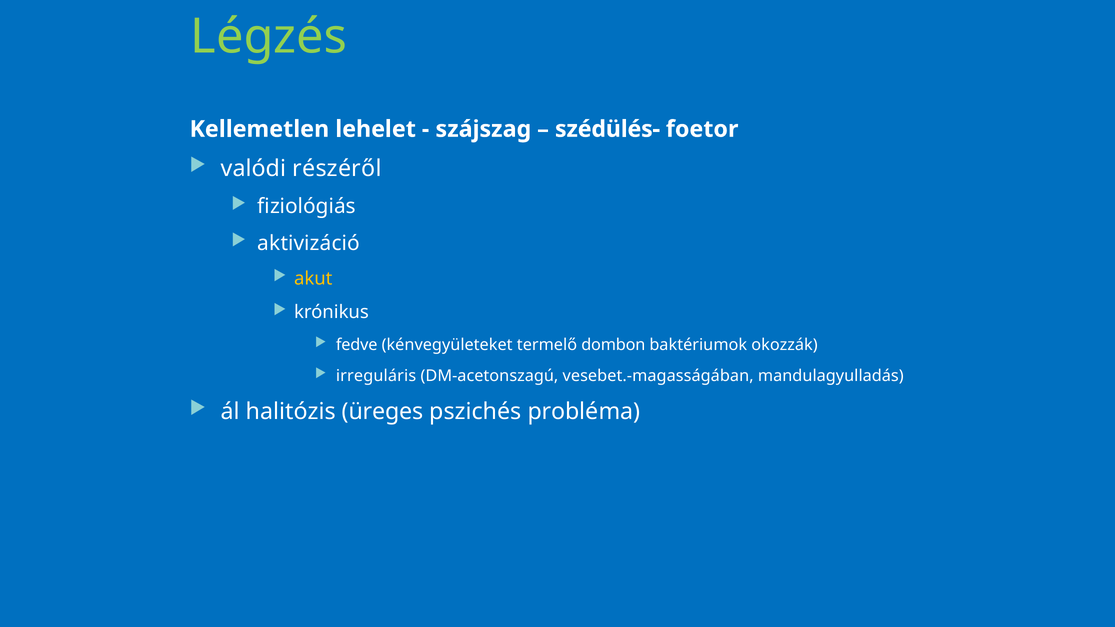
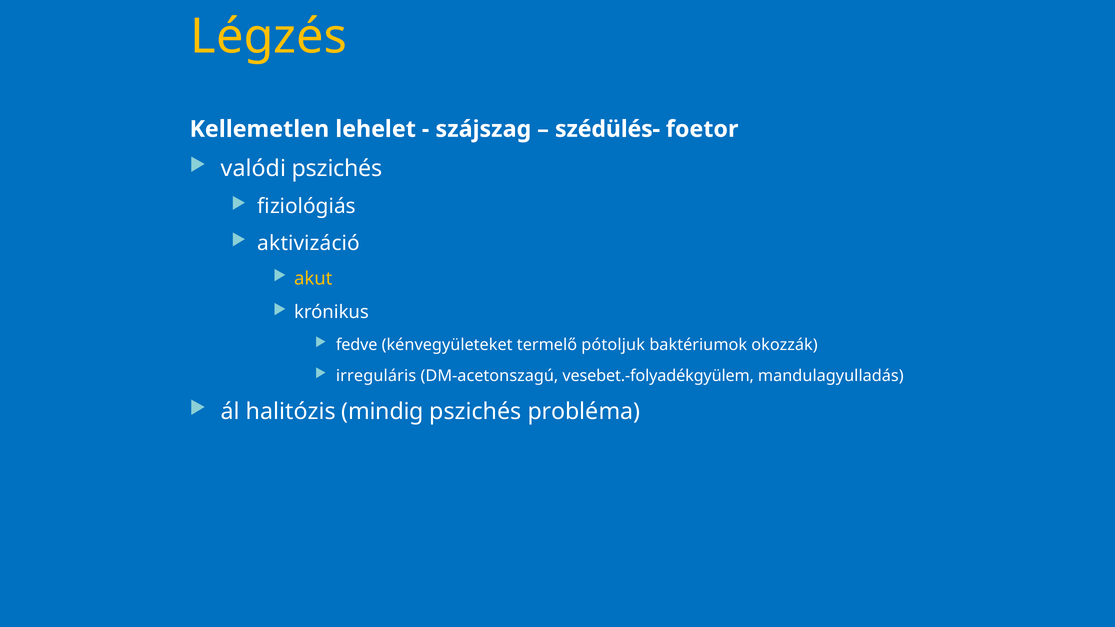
Légzés colour: light green -> yellow
valódi részéről: részéről -> pszichés
dombon: dombon -> pótoljuk
vesebet.-magasságában: vesebet.-magasságában -> vesebet.-folyadékgyülem
üreges: üreges -> mindig
